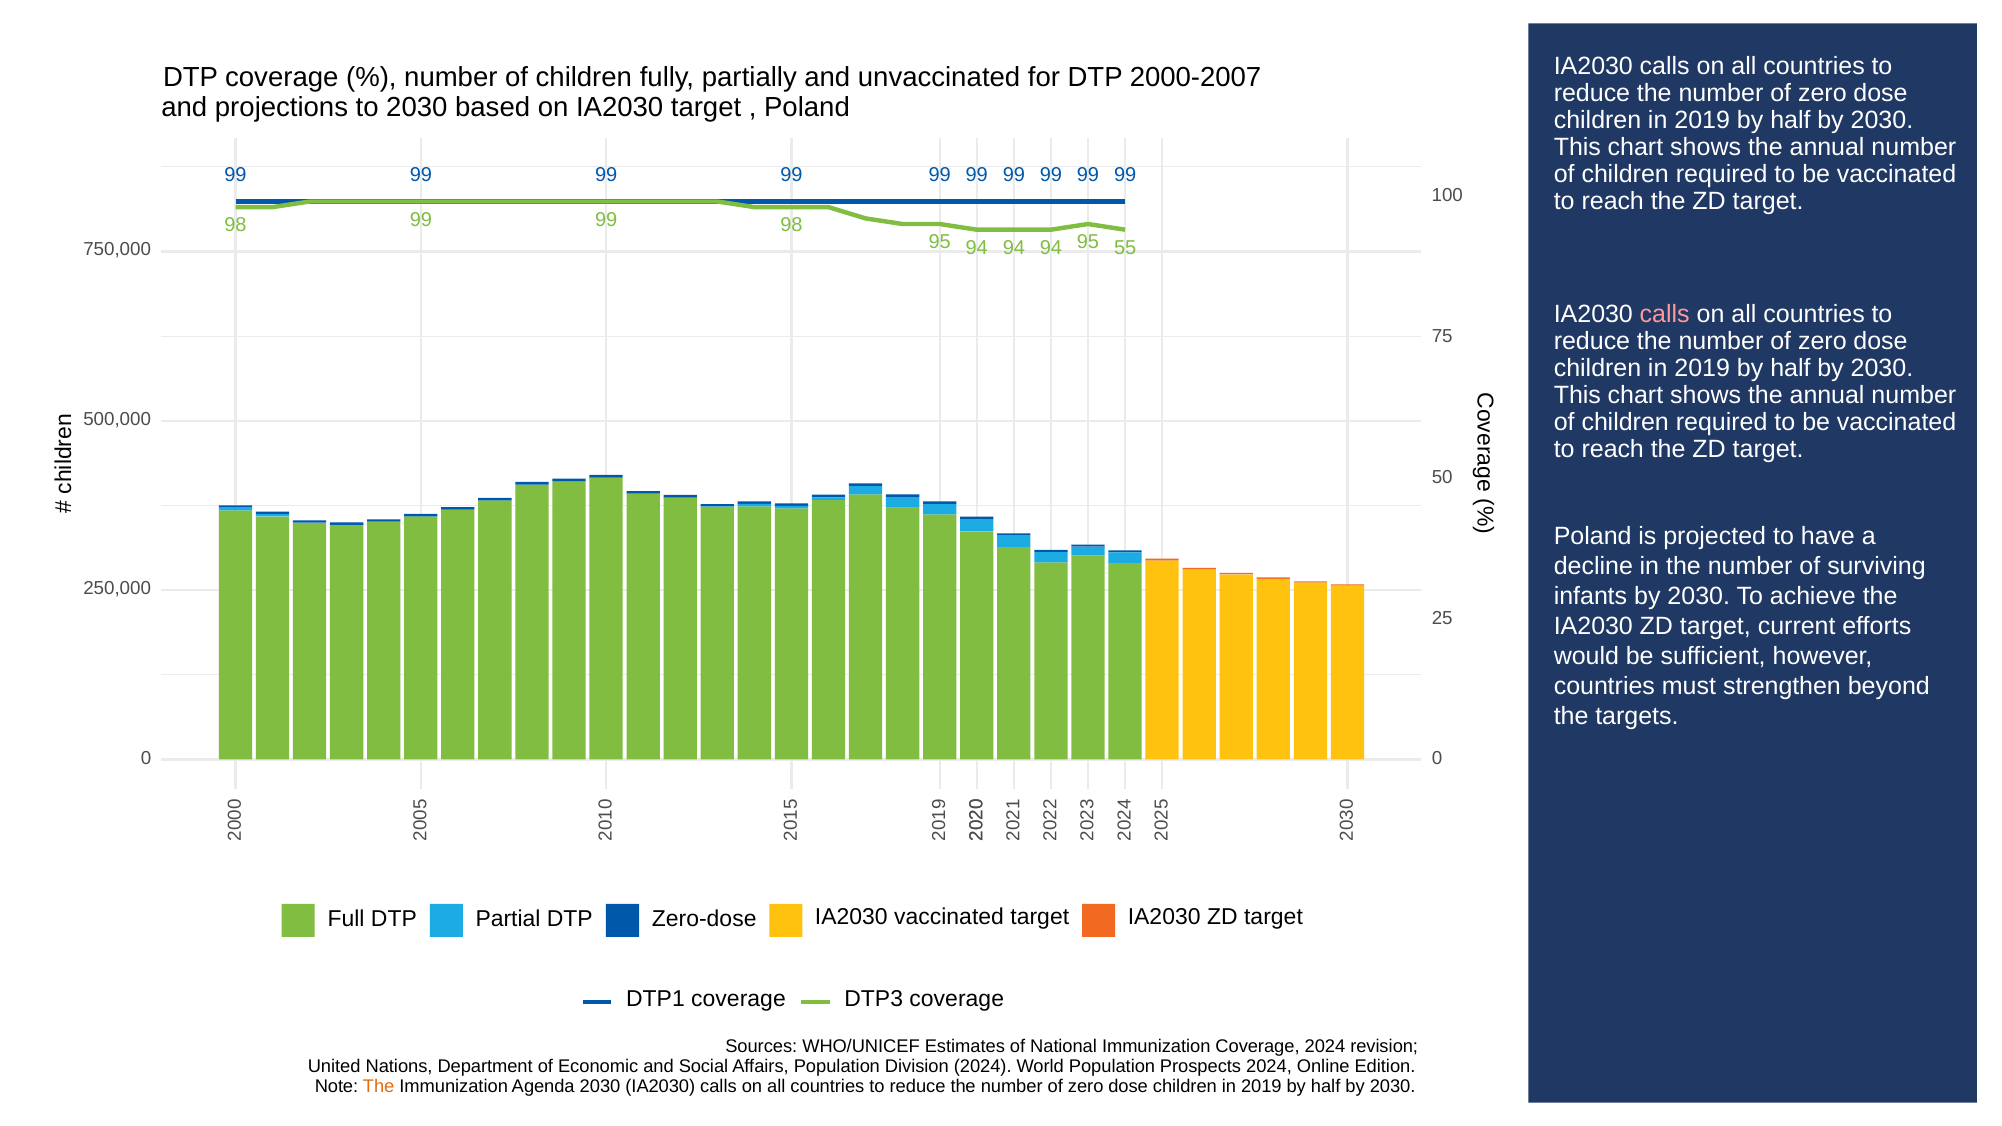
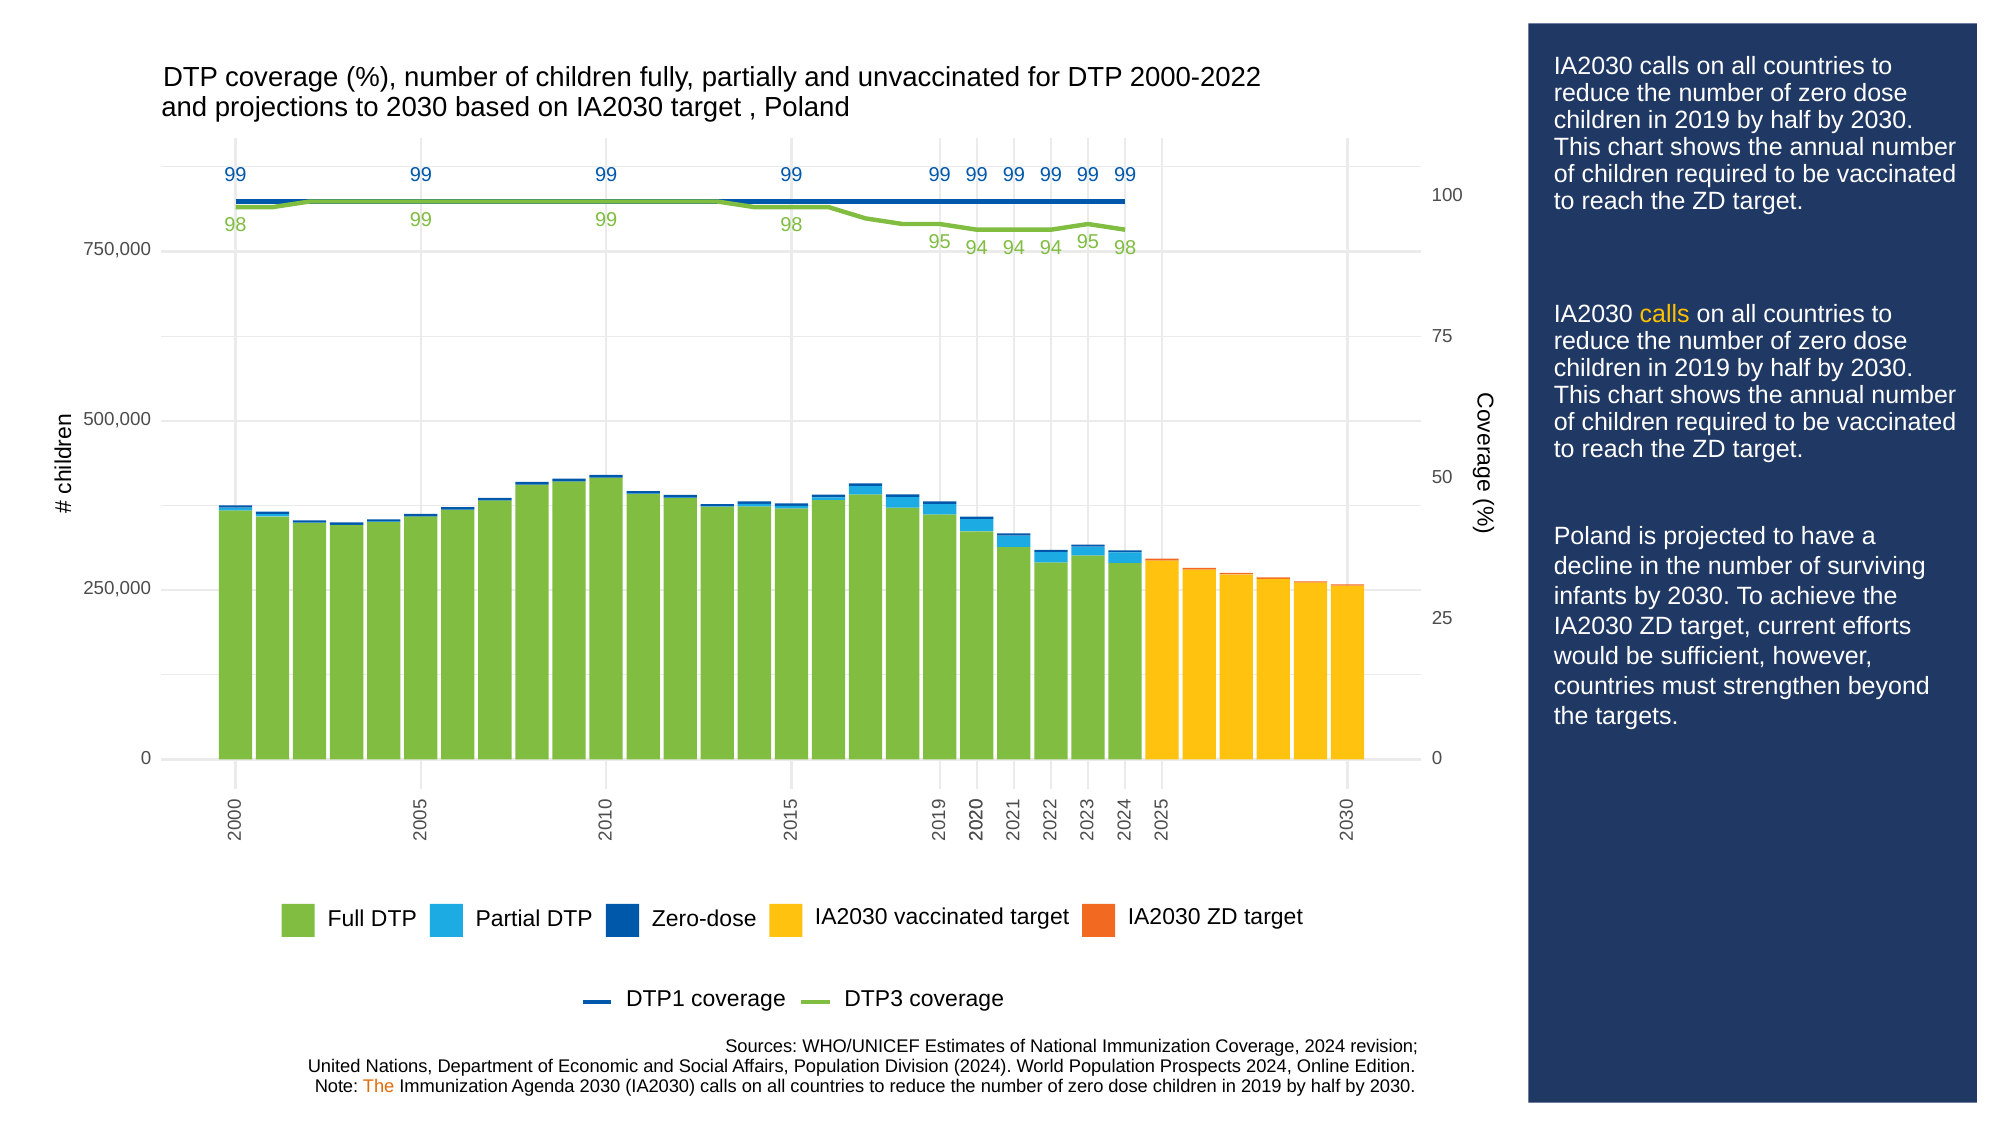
2000-2007: 2000-2007 -> 2000-2022
95 55: 55 -> 98
calls at (1665, 314) colour: pink -> yellow
